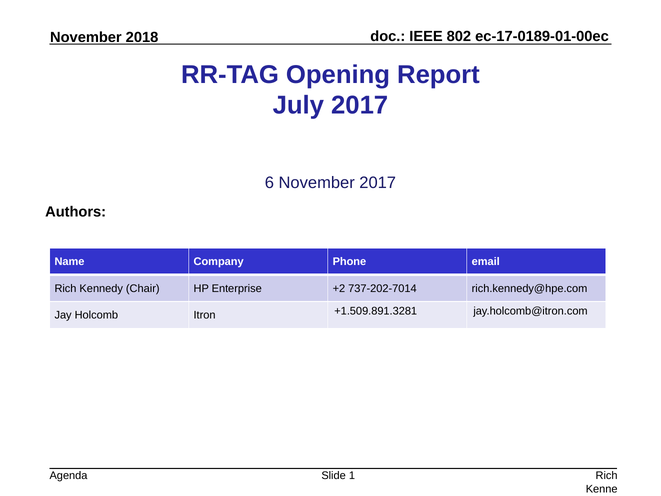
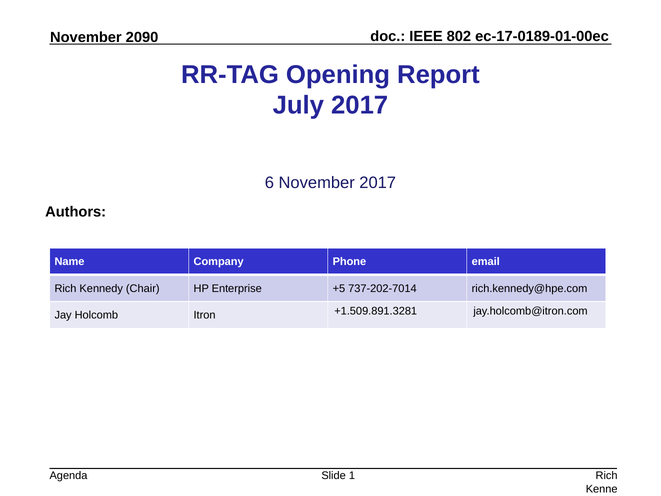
2018: 2018 -> 2090
+2: +2 -> +5
